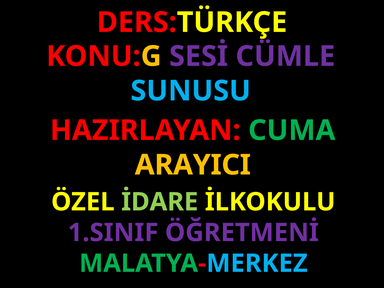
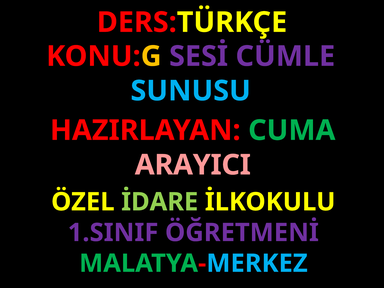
ARAYICI colour: yellow -> pink
